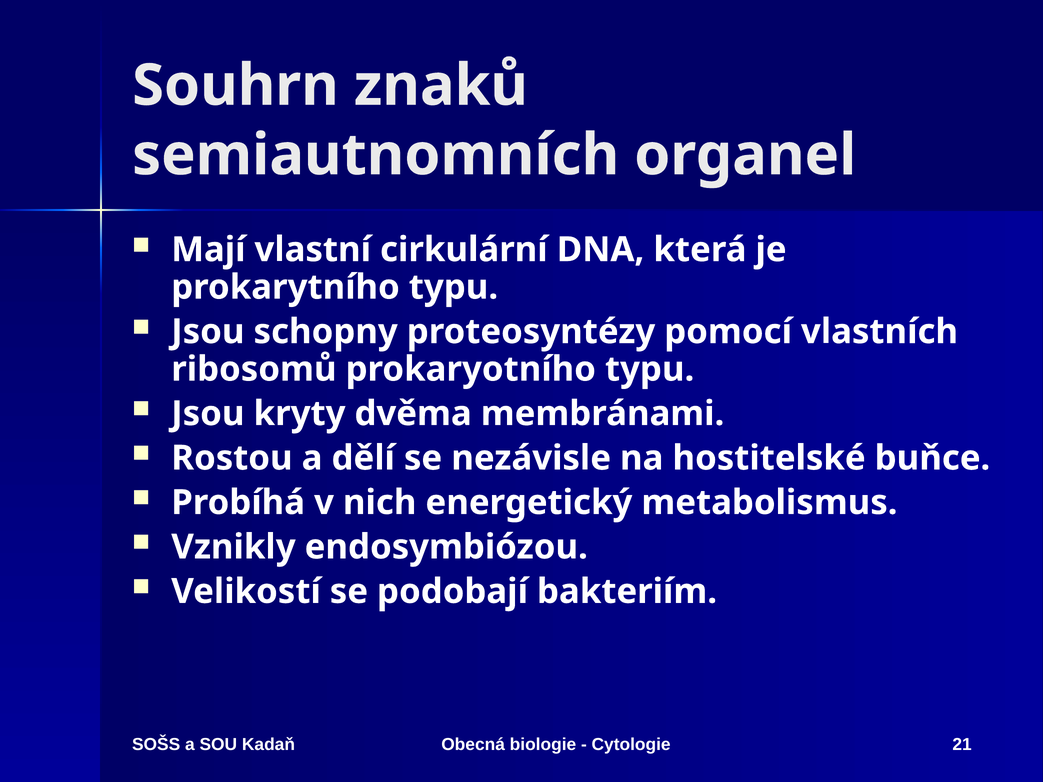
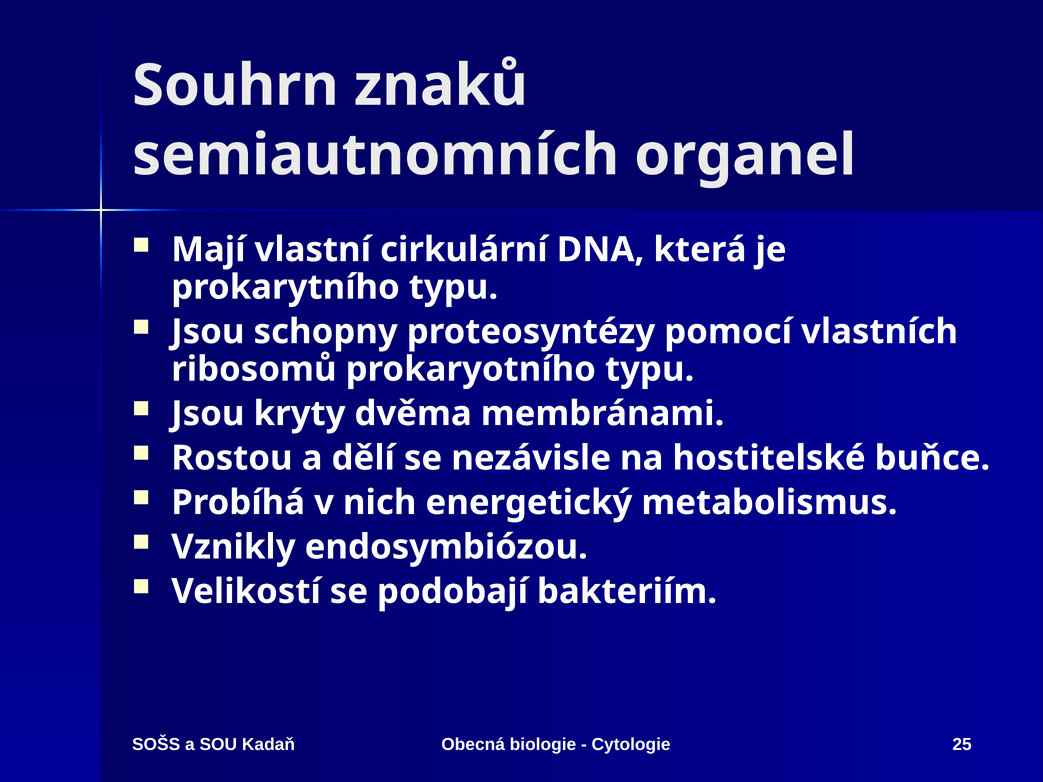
21: 21 -> 25
